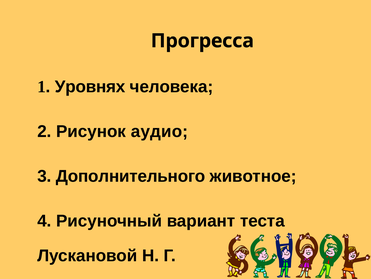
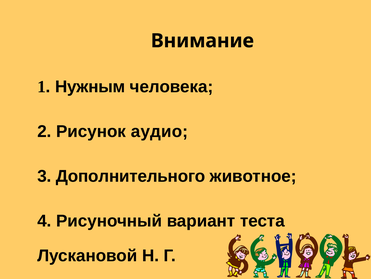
Прогресса: Прогресса -> Внимание
Уровнях: Уровнях -> Нужным
